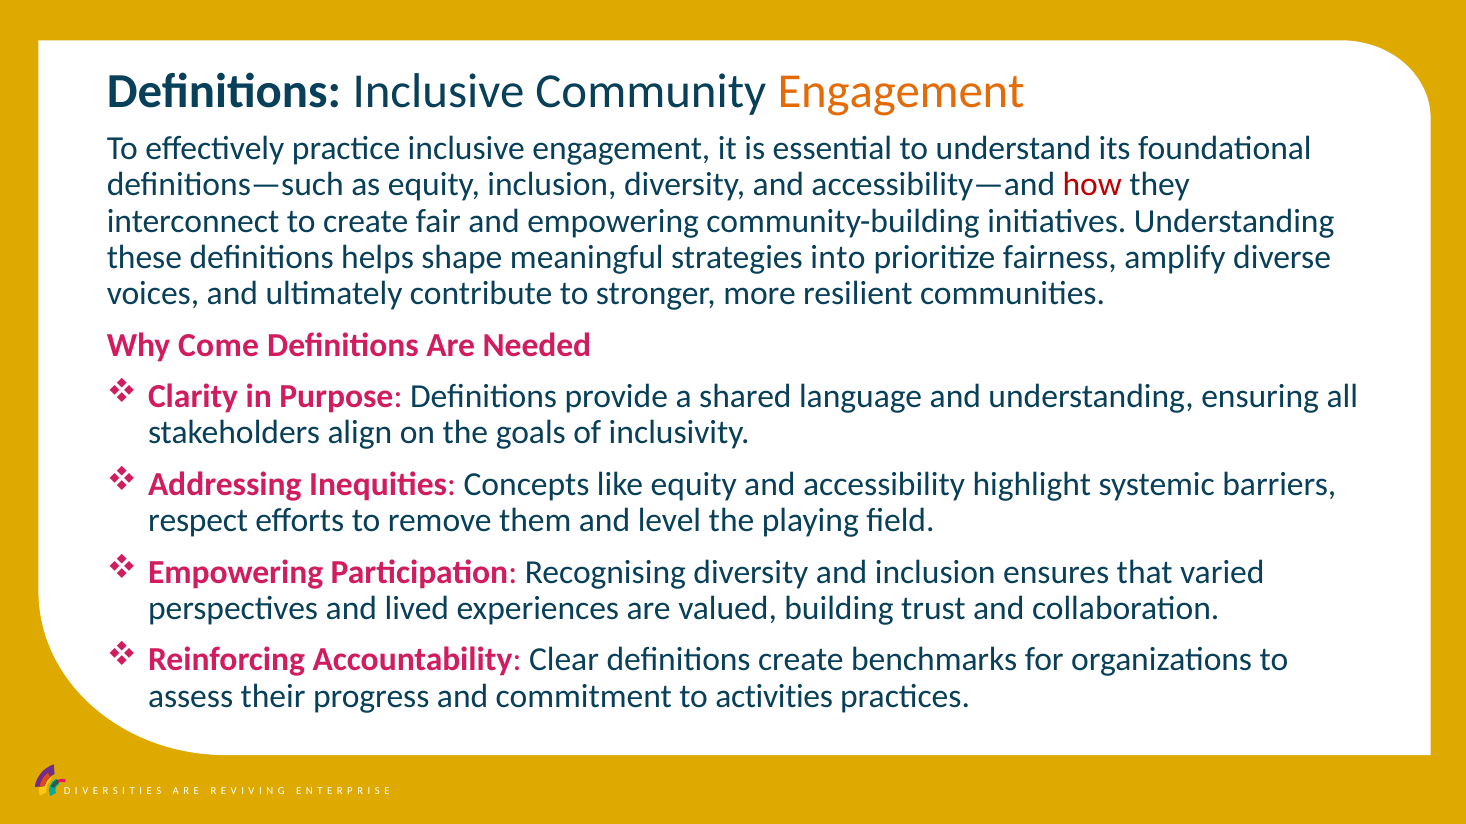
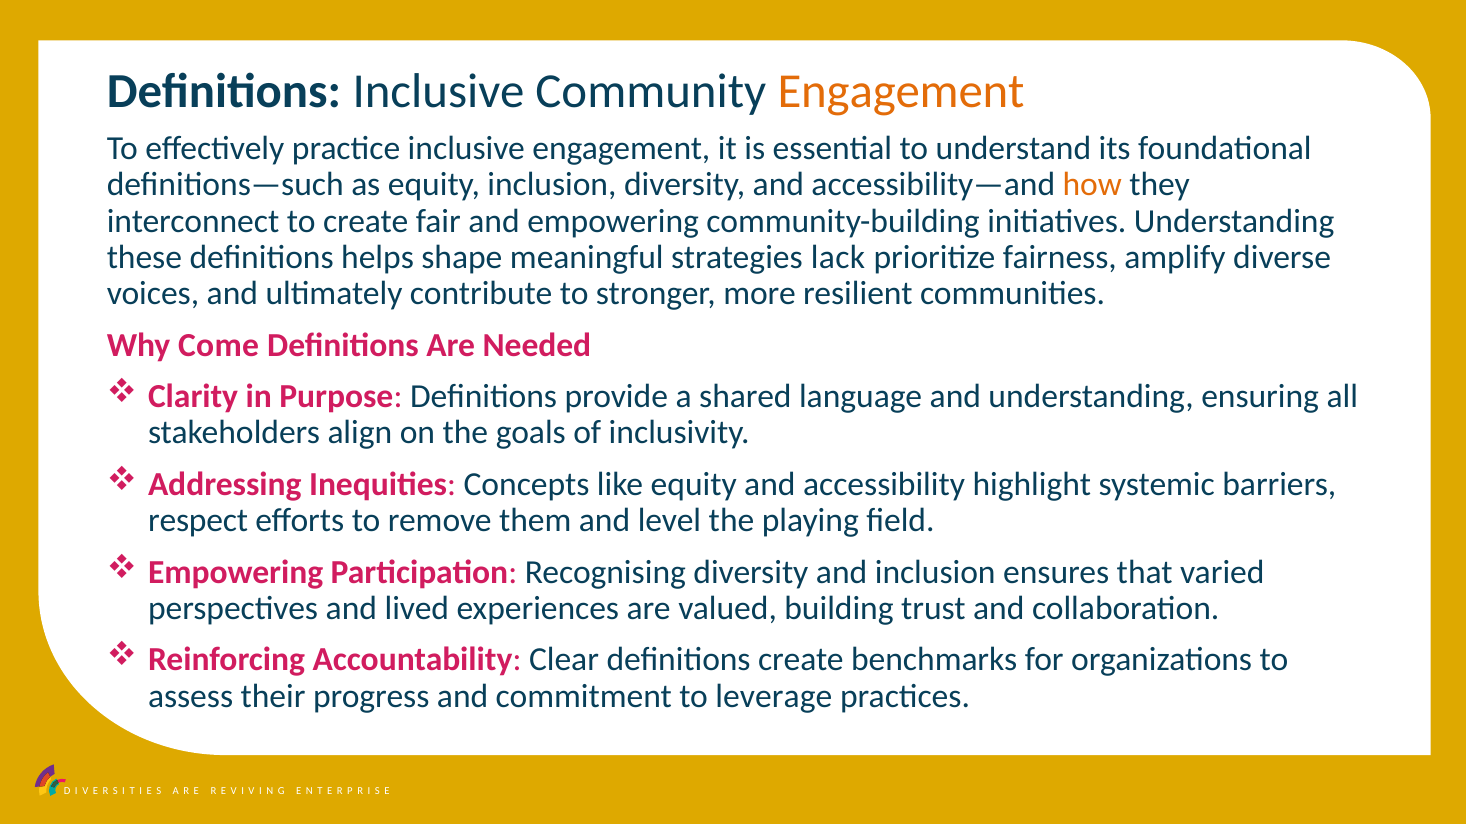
how colour: red -> orange
into: into -> lack
activities: activities -> leverage
